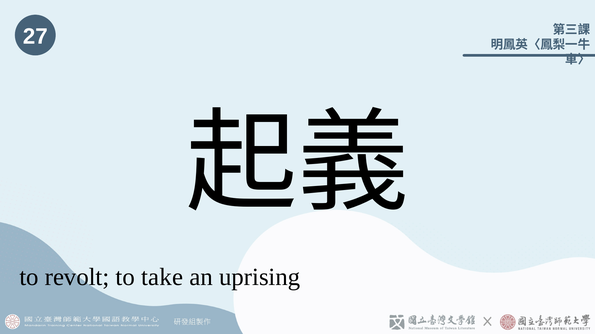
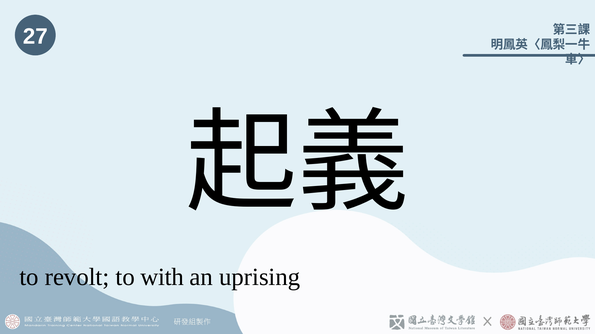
take: take -> with
